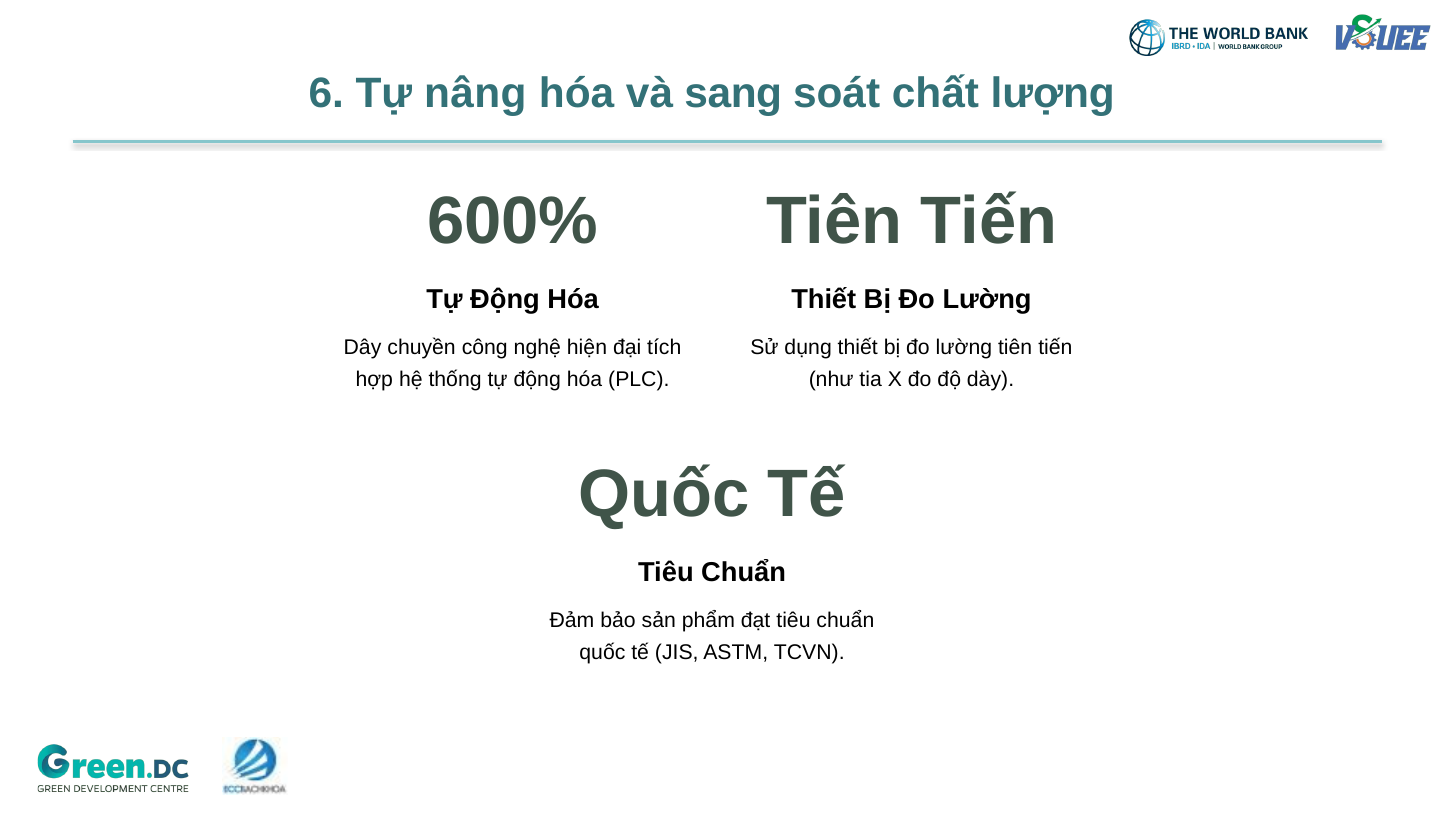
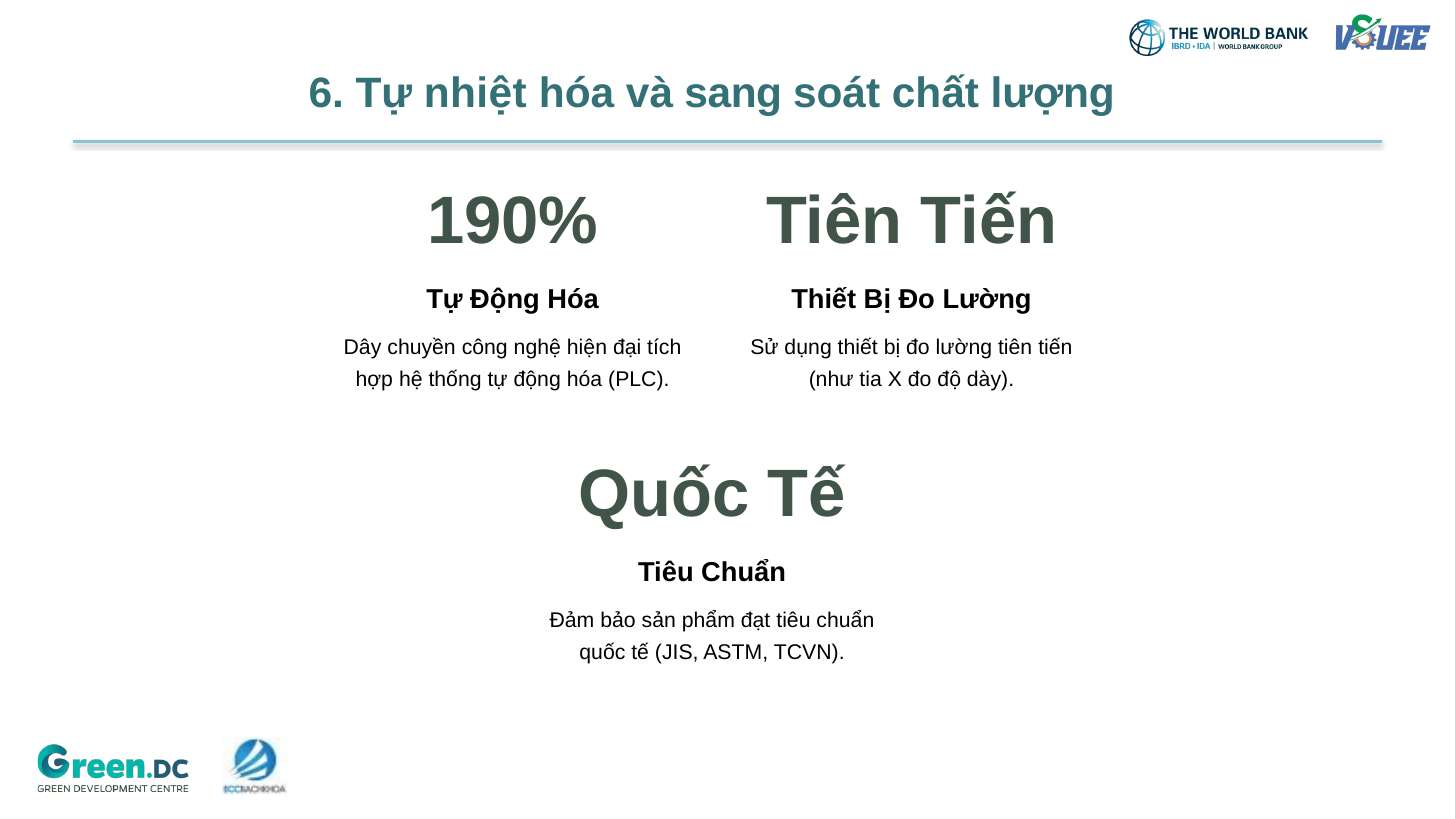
nâng: nâng -> nhiệt
600%: 600% -> 190%
